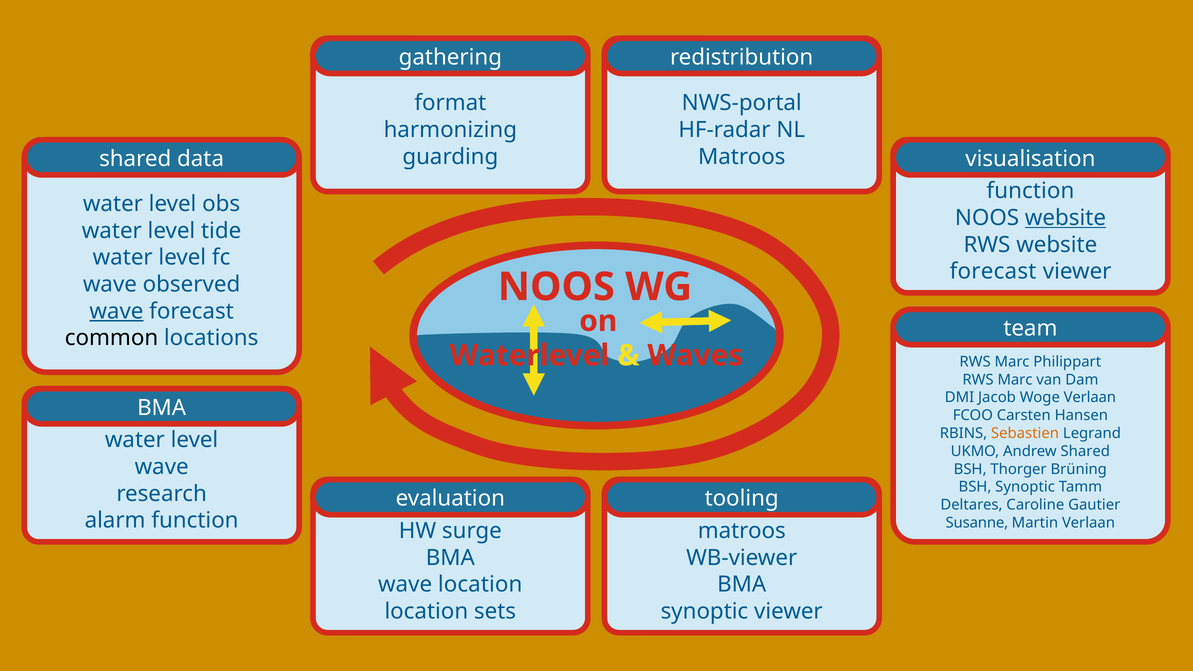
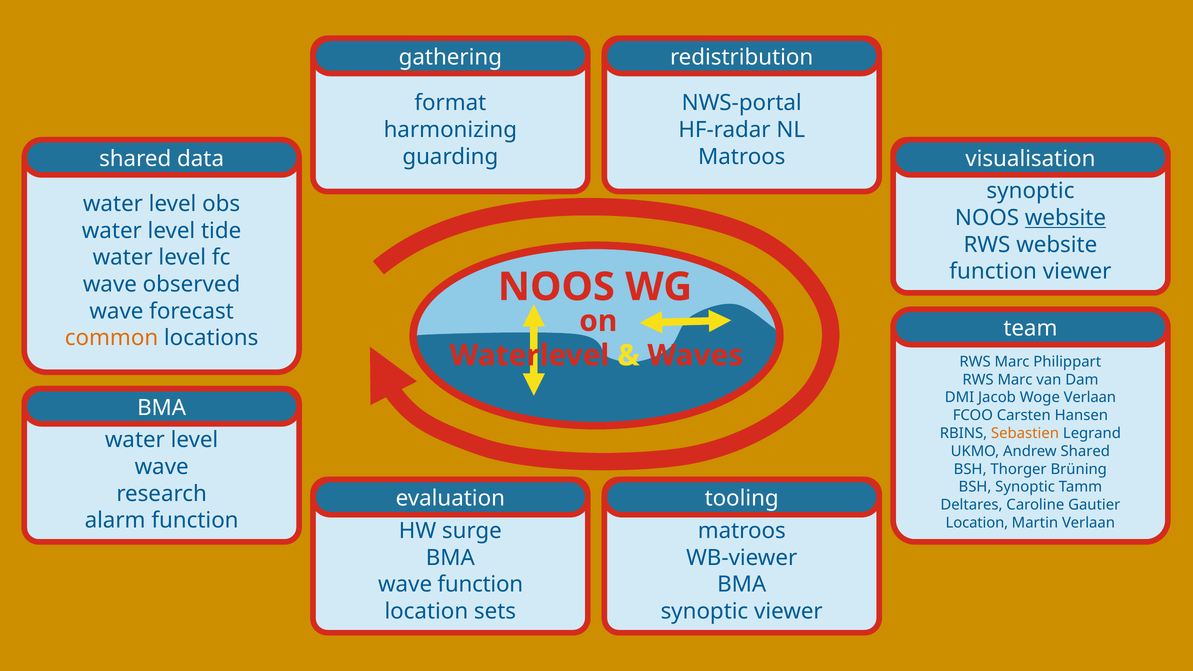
function at (1030, 191): function -> synoptic
forecast at (993, 272): forecast -> function
wave at (116, 311) underline: present -> none
common colour: black -> orange
Susanne at (977, 523): Susanne -> Location
wave location: location -> function
